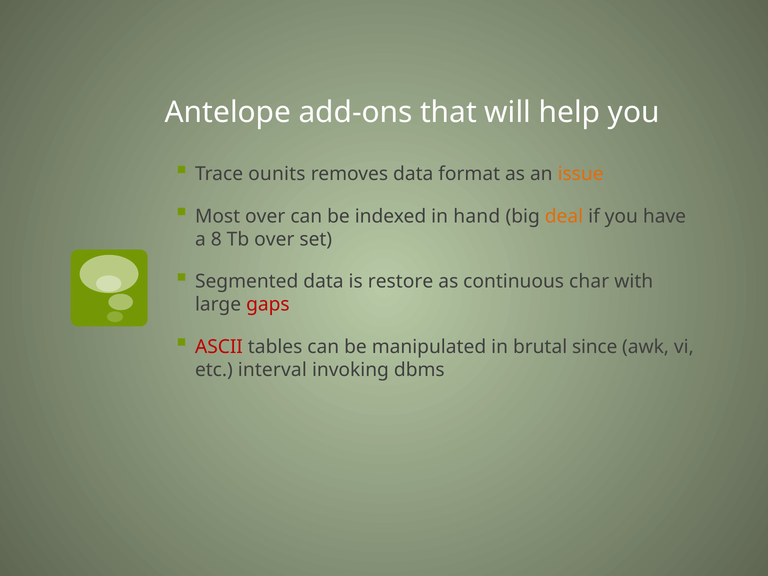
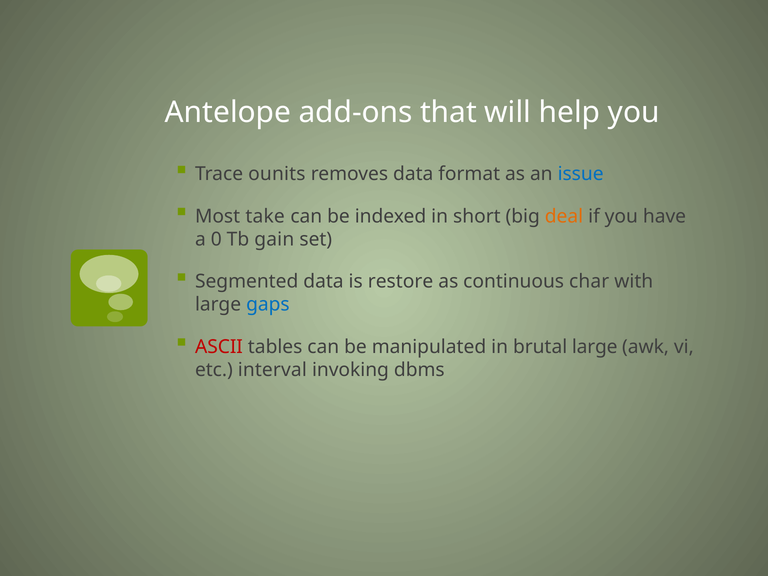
issue colour: orange -> blue
Most over: over -> take
hand: hand -> short
8: 8 -> 0
Tb over: over -> gain
gaps colour: red -> blue
brutal since: since -> large
